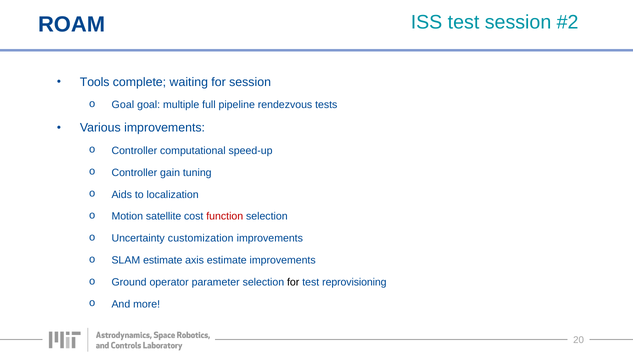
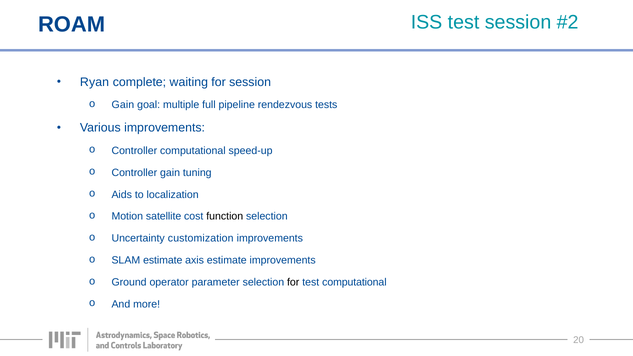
Tools: Tools -> Ryan
Goal at (123, 105): Goal -> Gain
function colour: red -> black
test reprovisioning: reprovisioning -> computational
